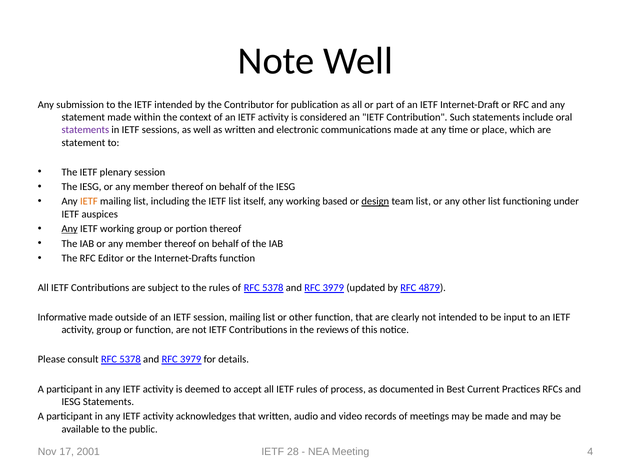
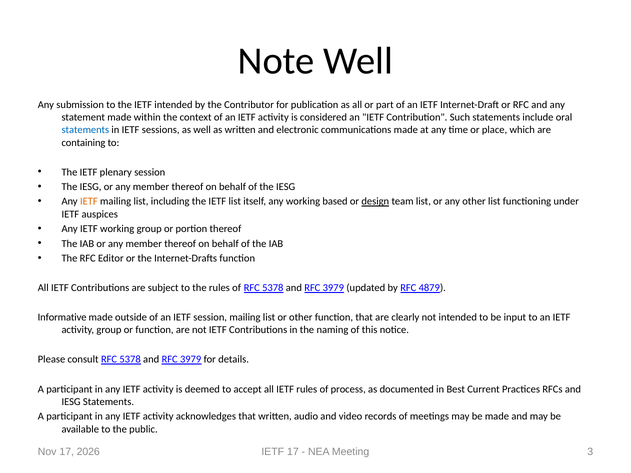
statements at (85, 130) colour: purple -> blue
statement at (83, 143): statement -> containing
Any at (70, 229) underline: present -> none
reviews: reviews -> naming
2001: 2001 -> 2026
IETF 28: 28 -> 17
4: 4 -> 3
